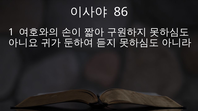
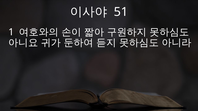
86: 86 -> 51
